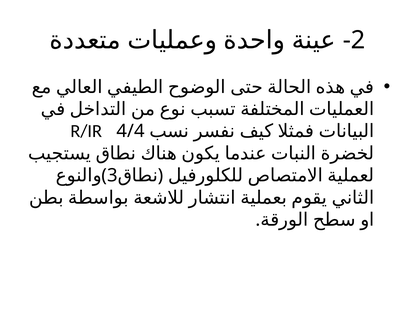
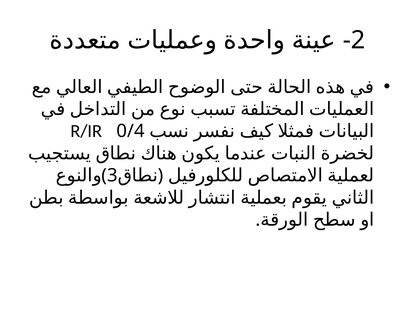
4/4: 4/4 -> 0/4
